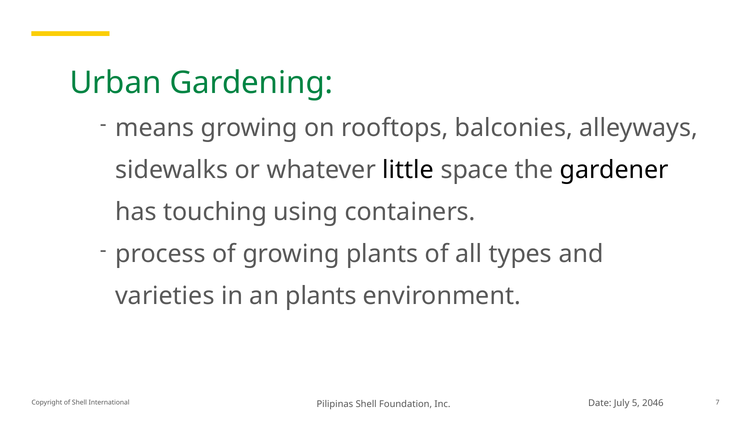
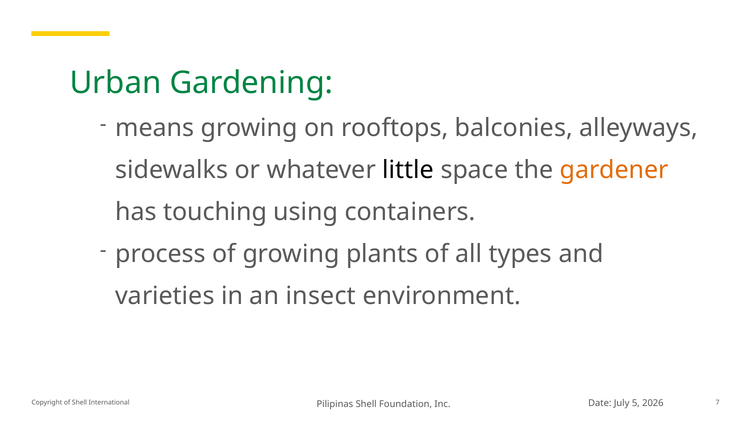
gardener colour: black -> orange
an plants: plants -> insect
2046: 2046 -> 2026
